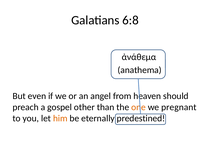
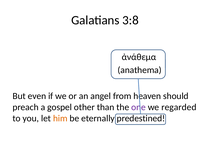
6:8: 6:8 -> 3:8
one colour: orange -> purple
pregnant: pregnant -> regarded
